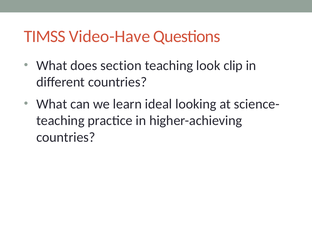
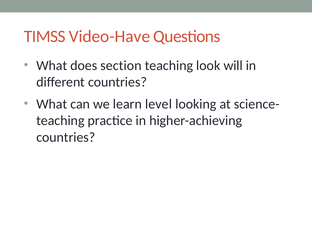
clip: clip -> will
ideal: ideal -> level
